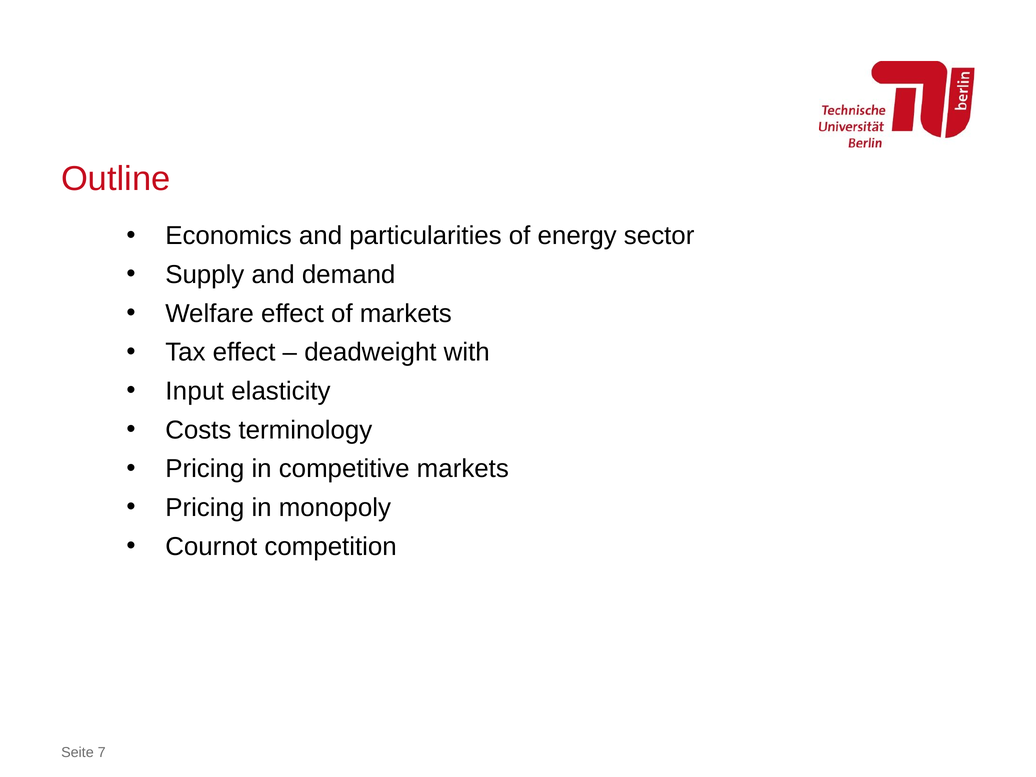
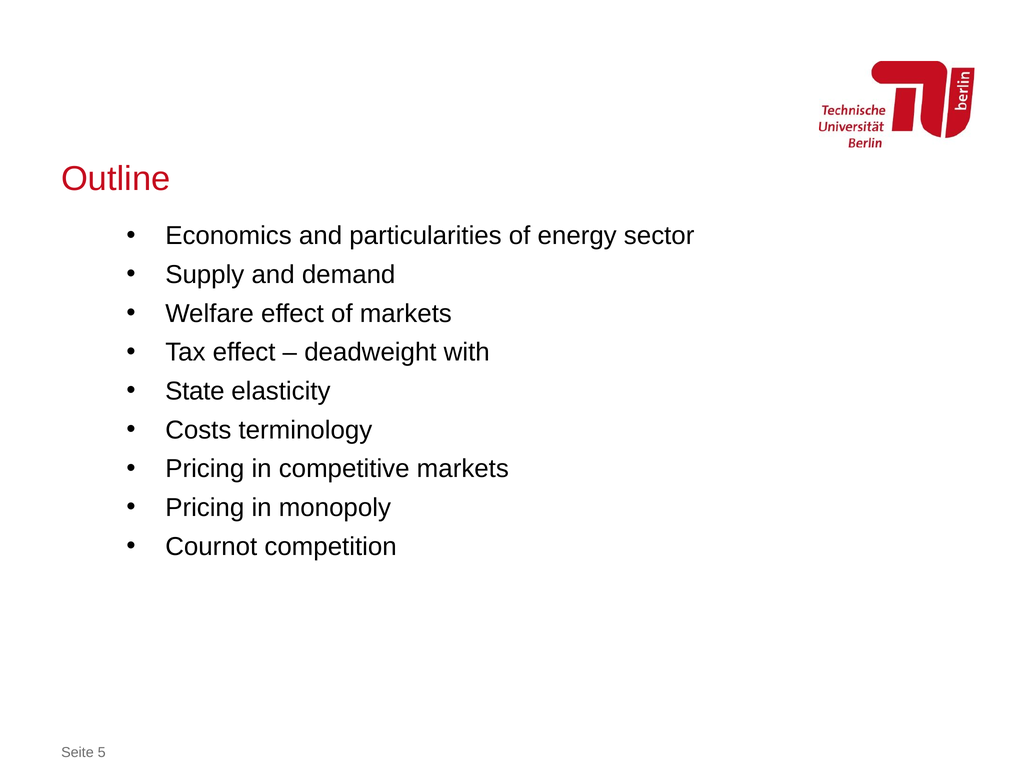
Input: Input -> State
7: 7 -> 5
